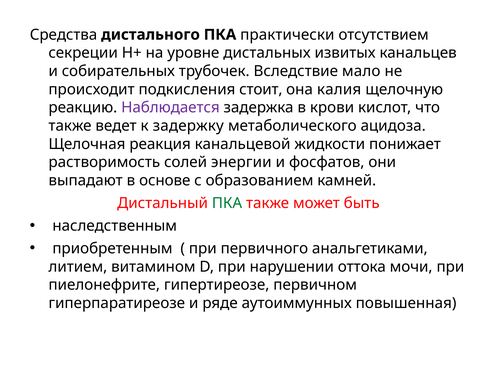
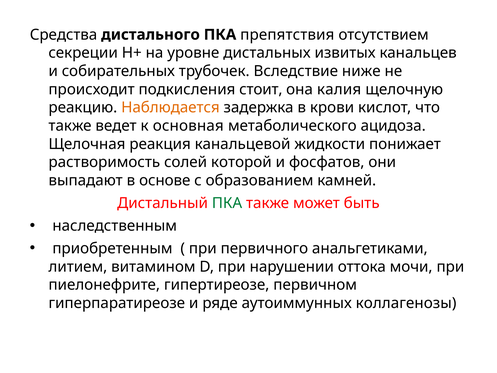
практически: практически -> препятствия
мало: мало -> ниже
Наблюдается colour: purple -> orange
задержку: задержку -> основная
энергии: энергии -> которой
повышенная: повышенная -> коллагенозы
